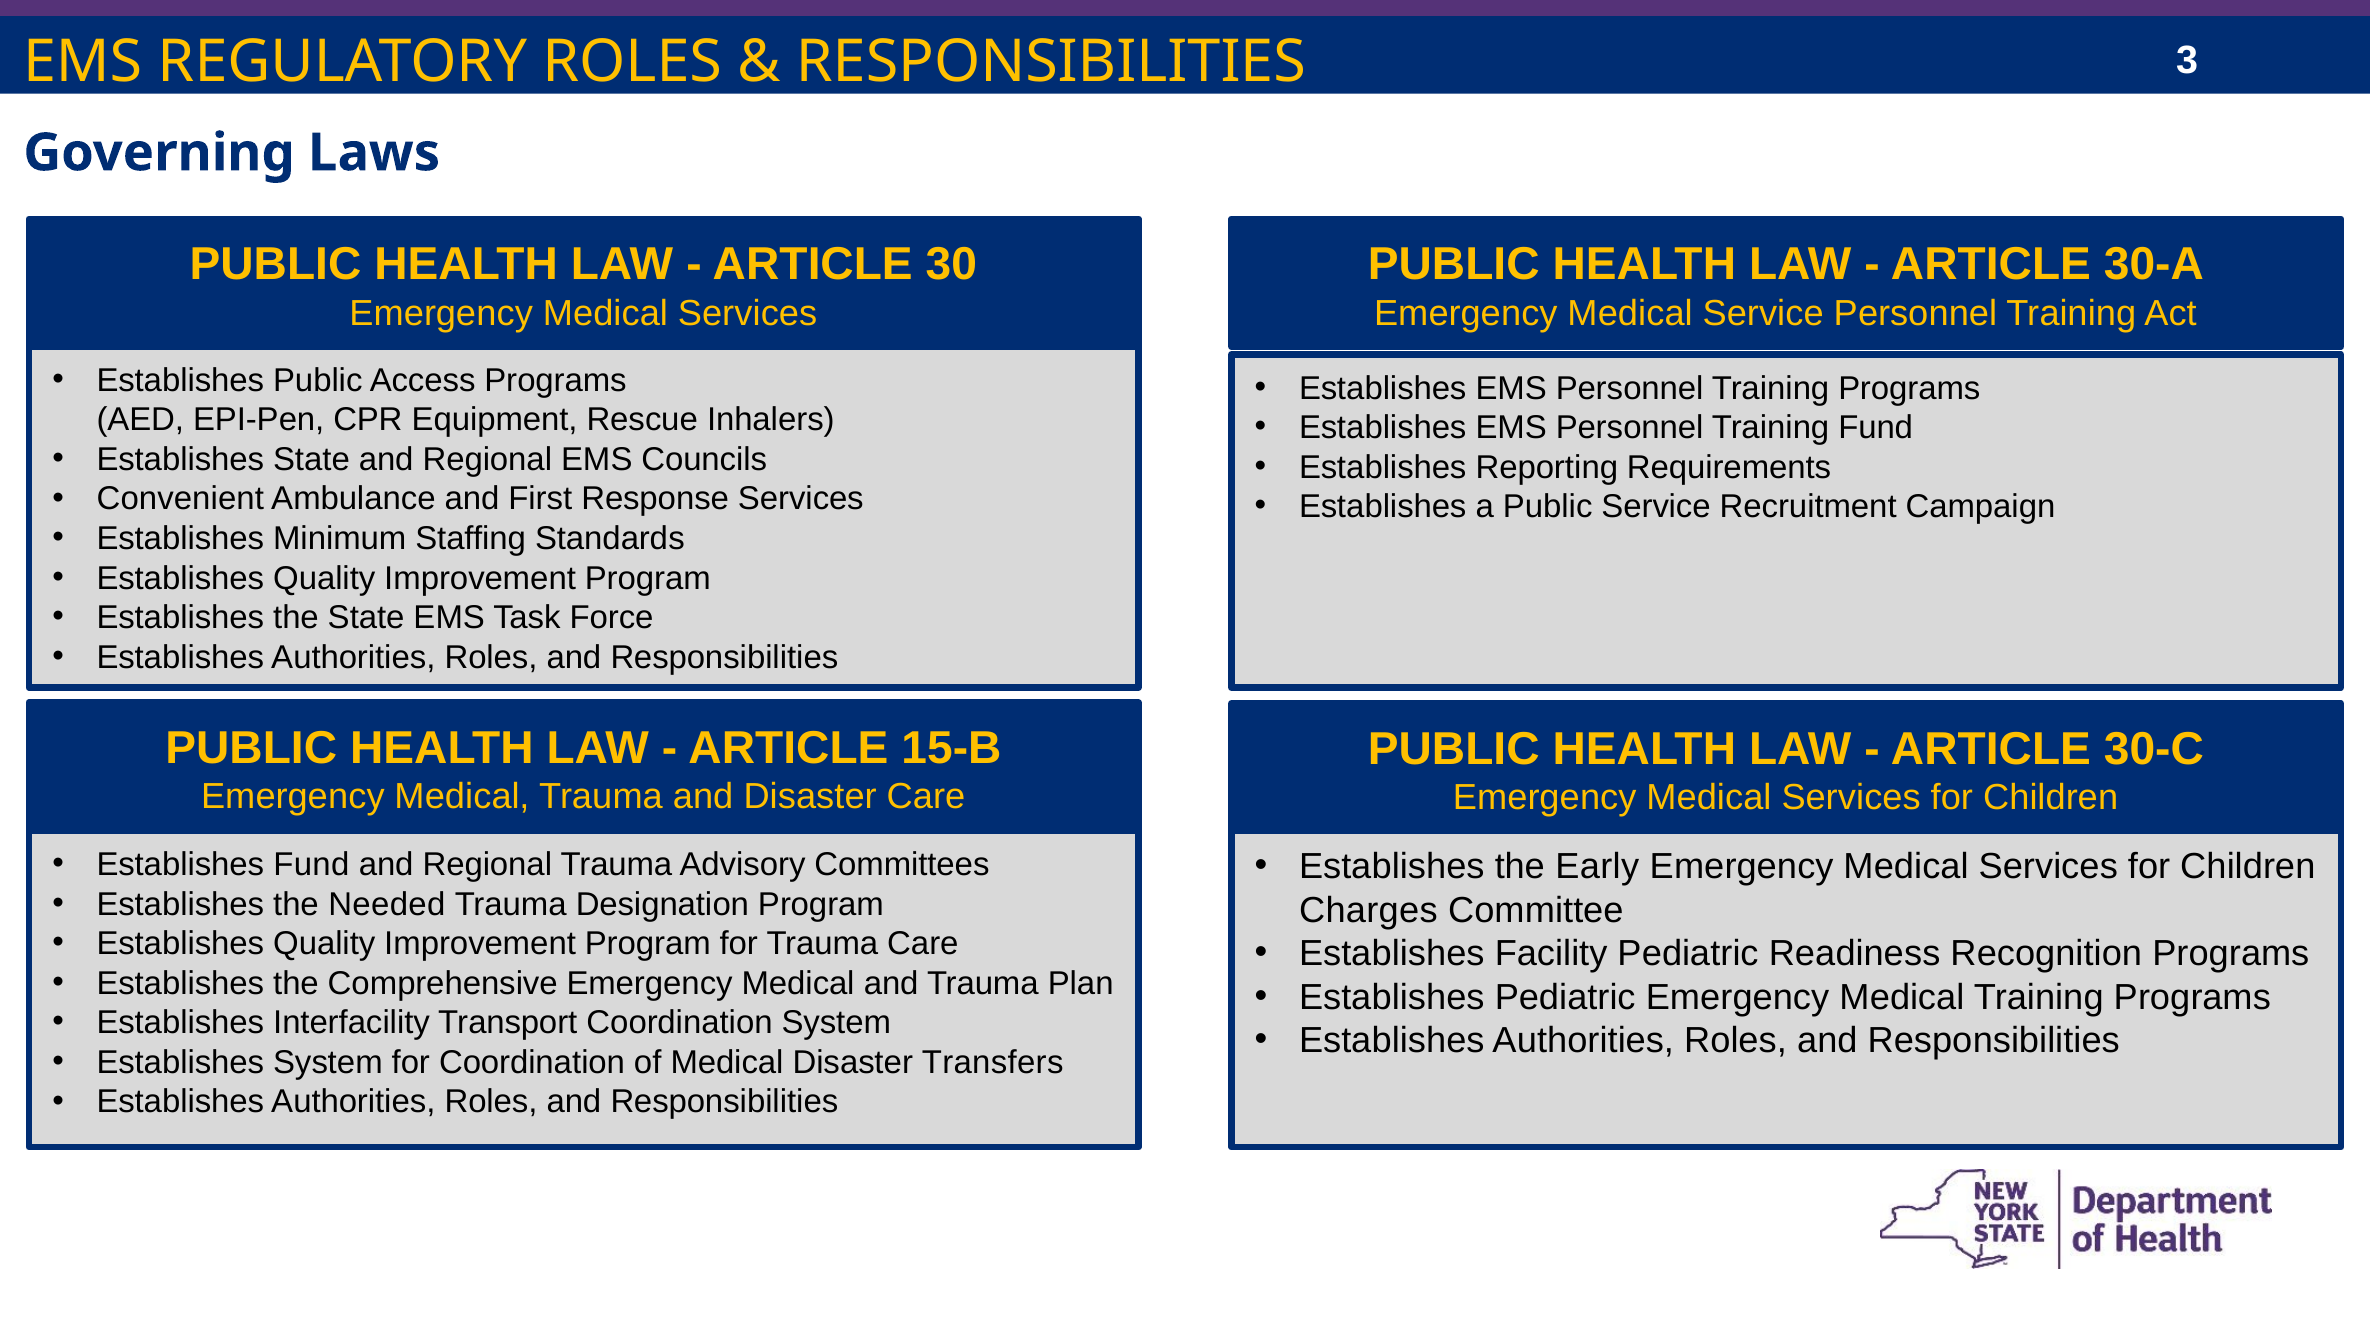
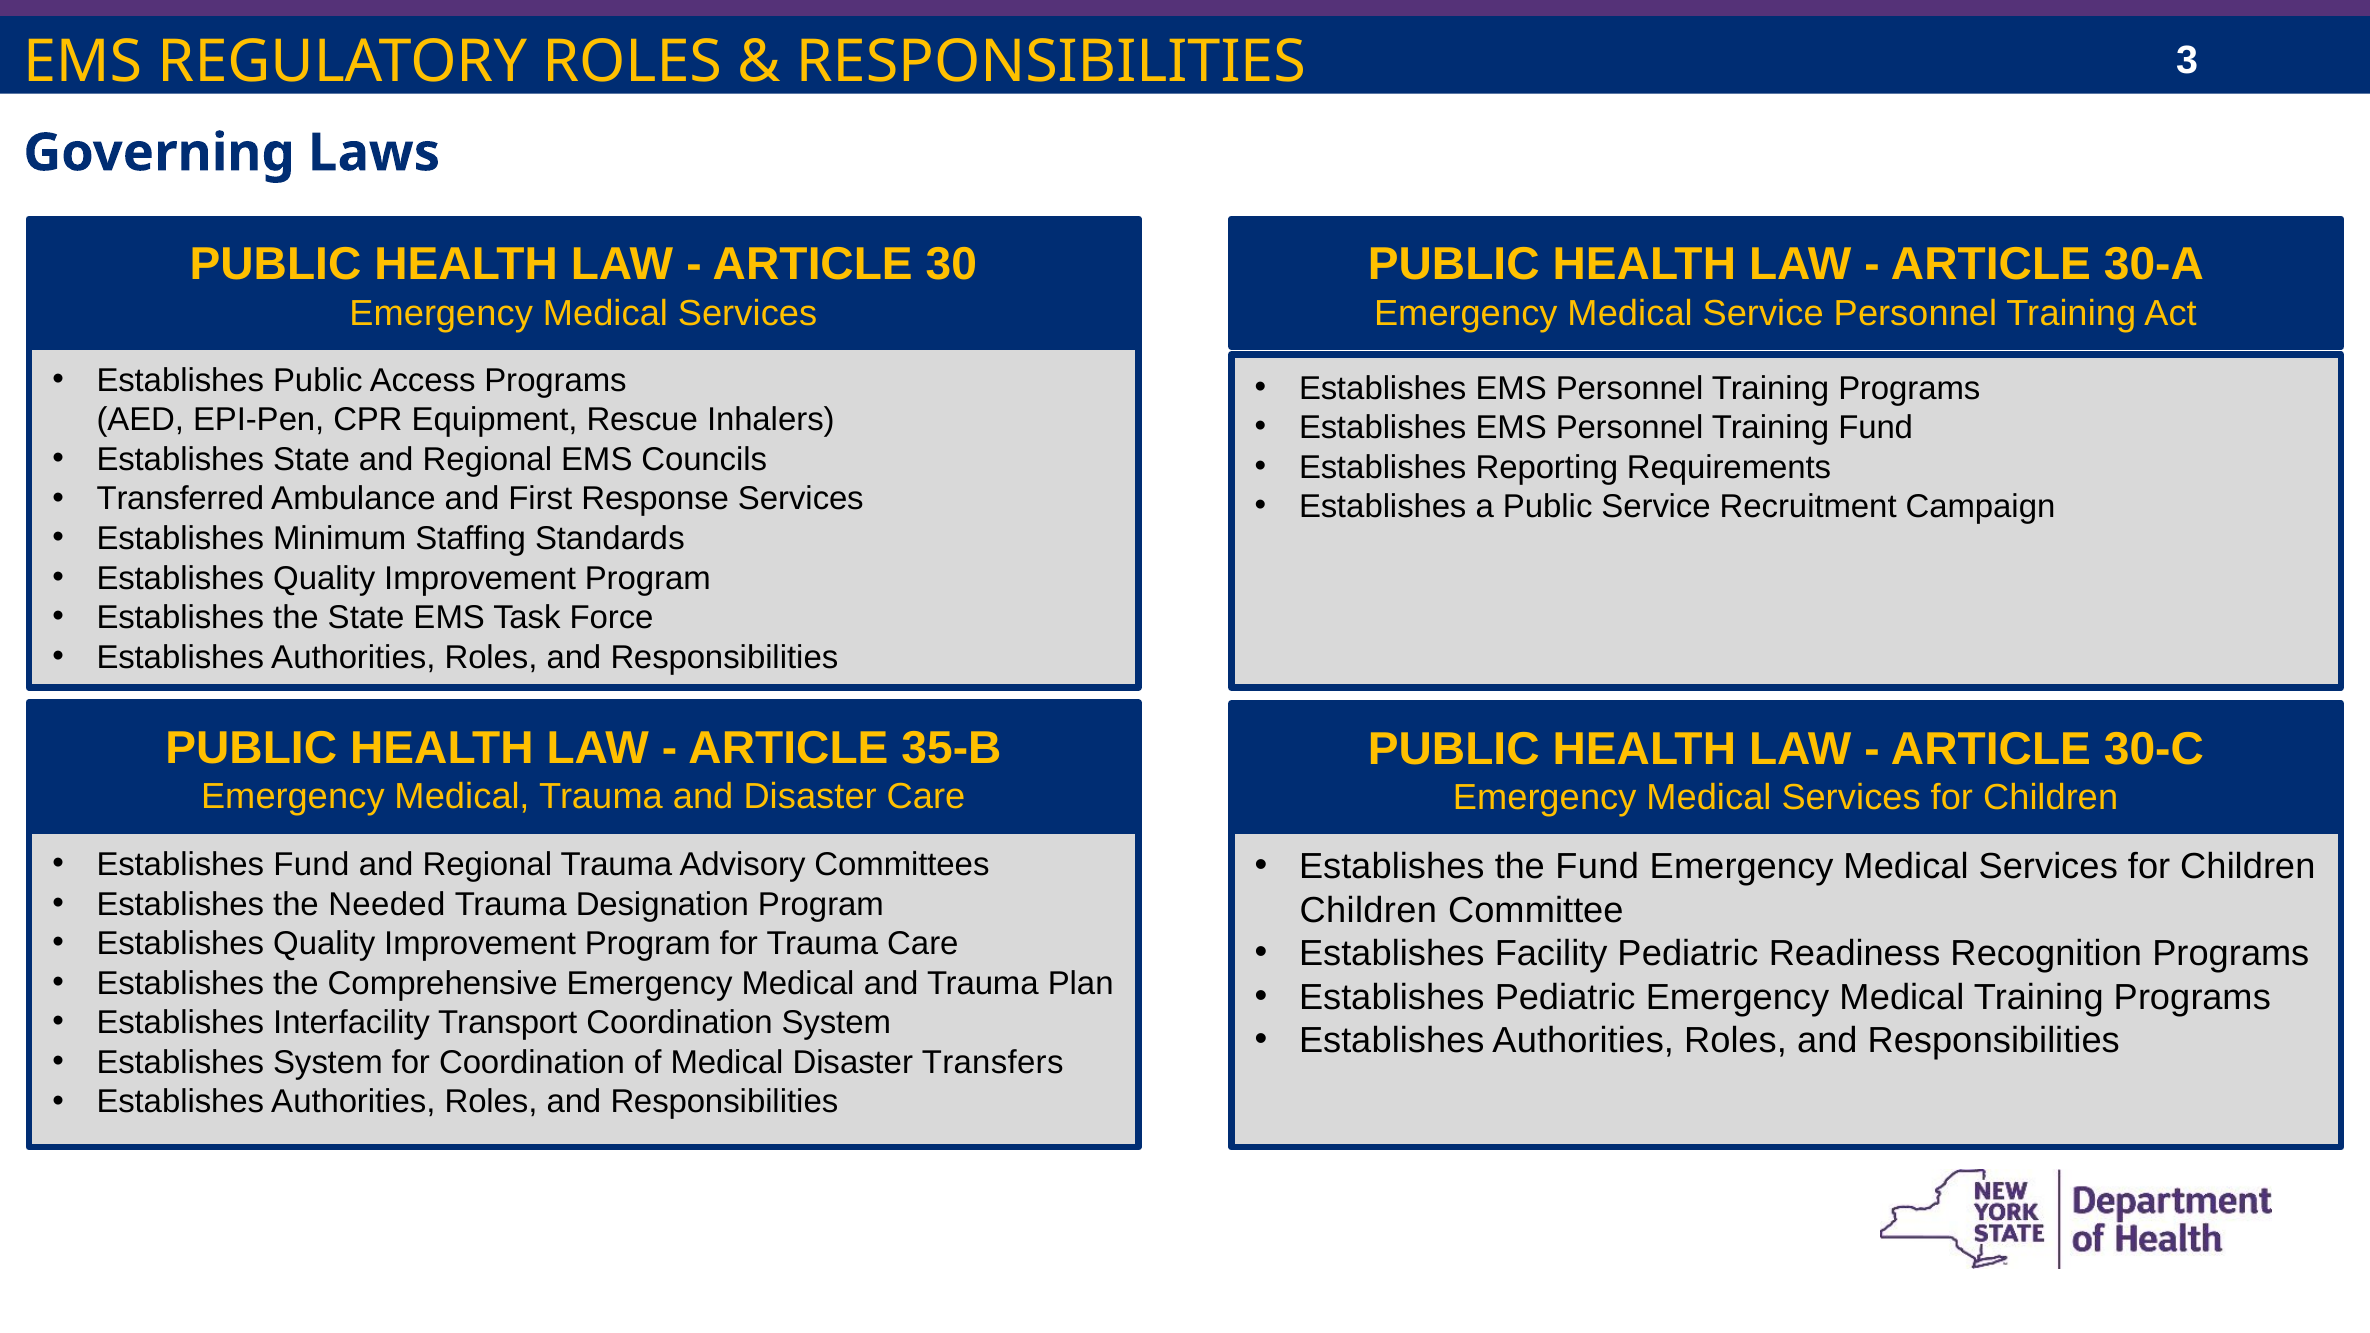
Convenient: Convenient -> Transferred
15-B: 15-B -> 35-B
the Early: Early -> Fund
Charges at (1368, 910): Charges -> Children
